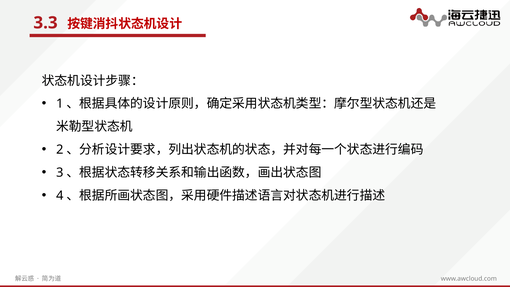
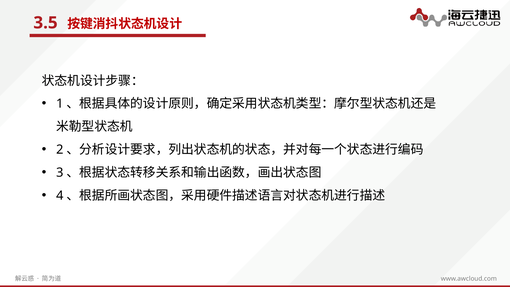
3.3: 3.3 -> 3.5
